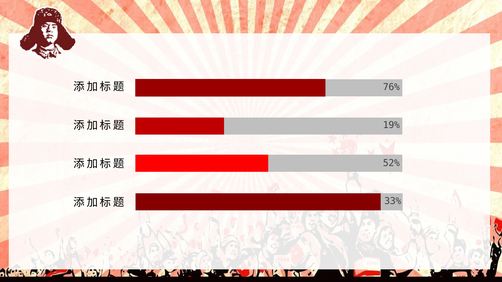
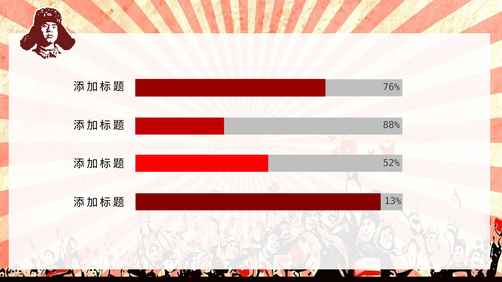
19%: 19% -> 88%
33%: 33% -> 13%
